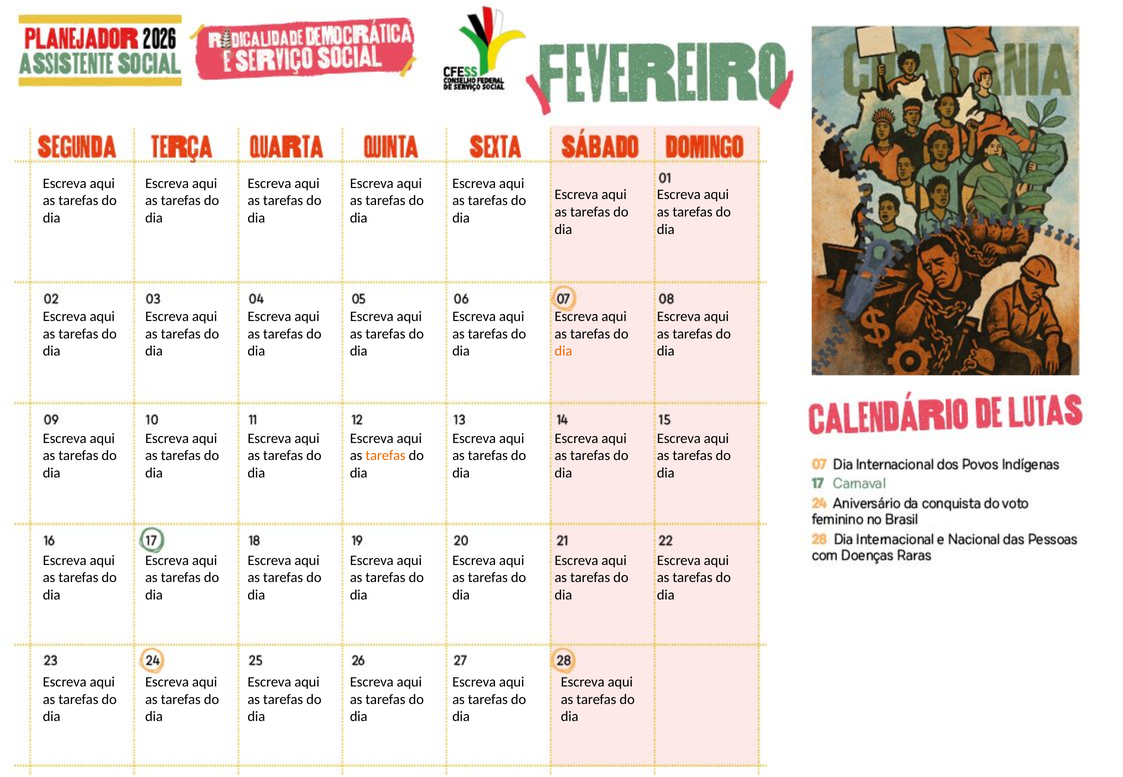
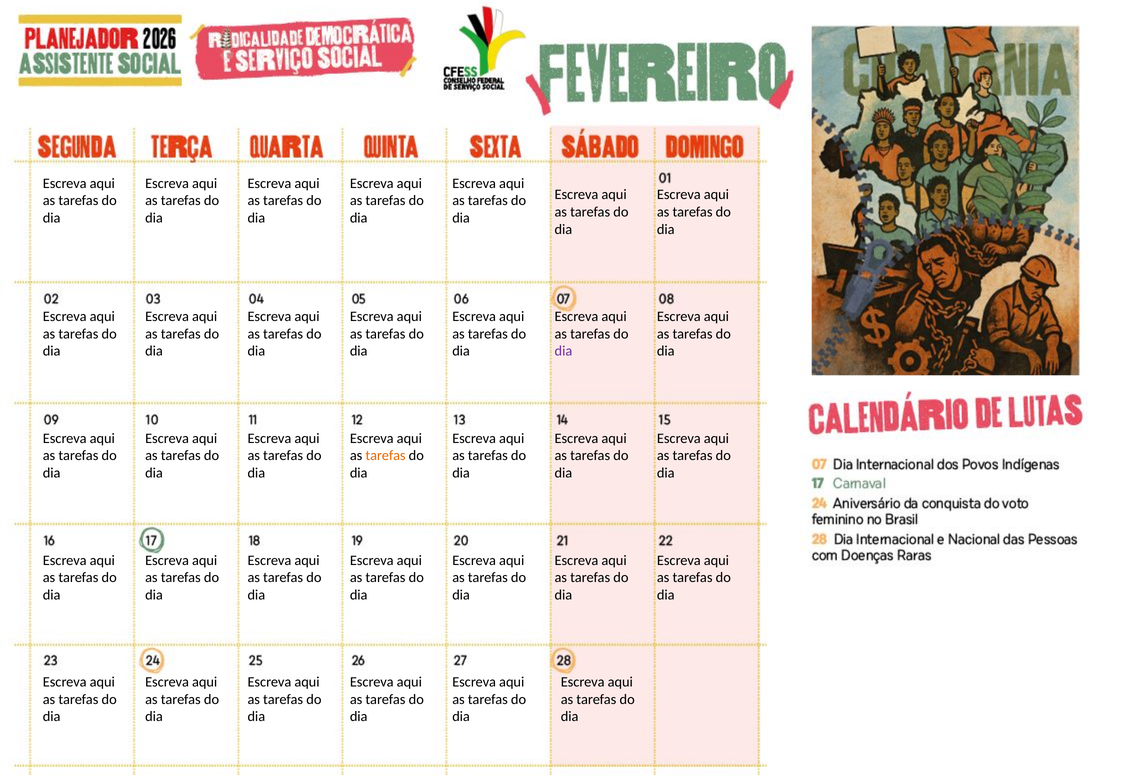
dia at (563, 351) colour: orange -> purple
